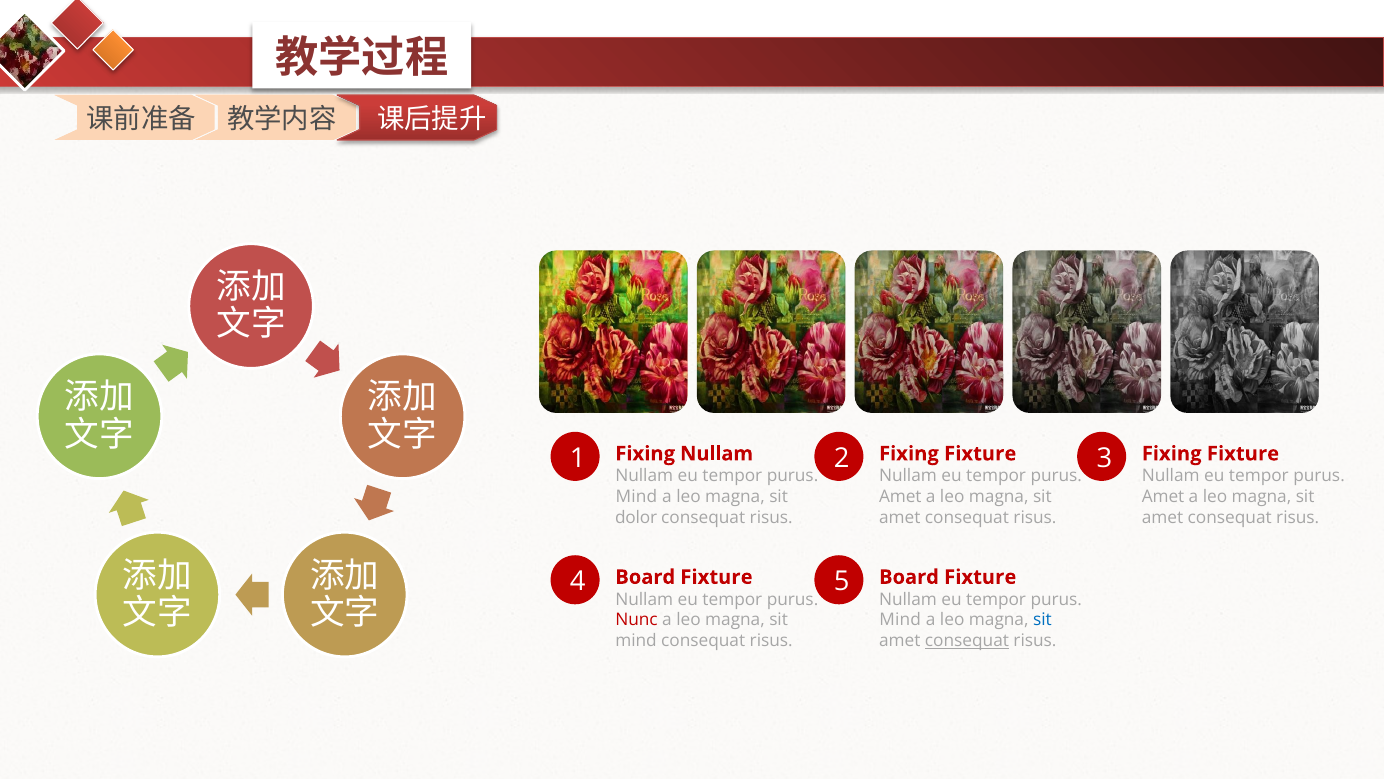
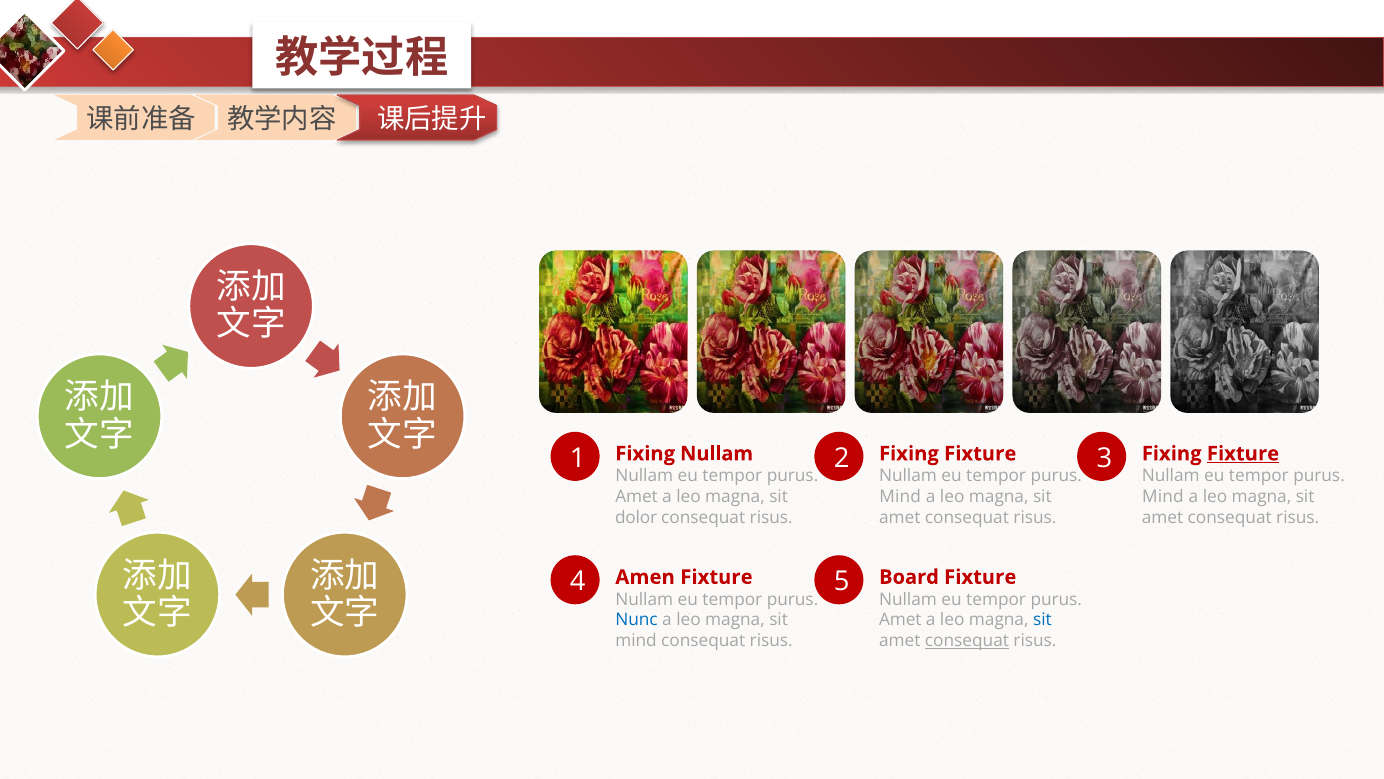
Fixture at (1243, 453) underline: none -> present
Mind at (636, 496): Mind -> Amet
Amet at (900, 496): Amet -> Mind
Amet at (1163, 496): Amet -> Mind
Board at (645, 577): Board -> Amen
Nunc colour: red -> blue
Mind at (900, 620): Mind -> Amet
